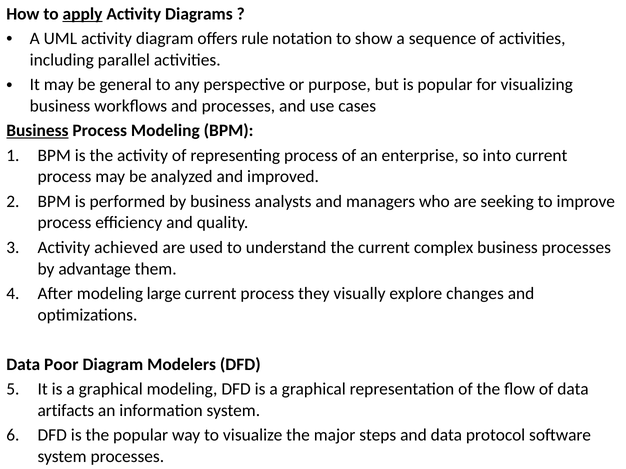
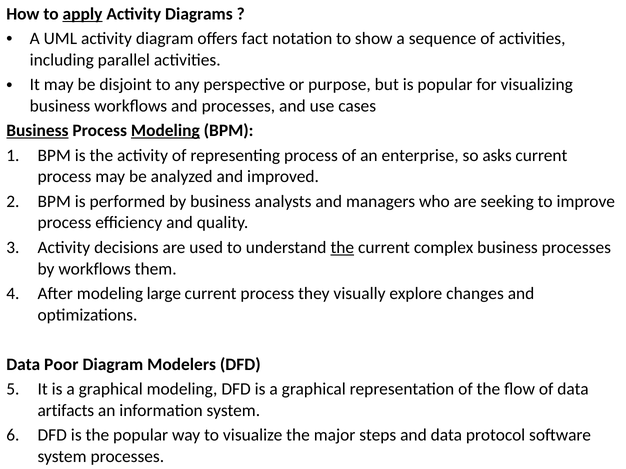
rule: rule -> fact
general: general -> disjoint
Modeling at (165, 131) underline: none -> present
into: into -> asks
achieved: achieved -> decisions
the at (342, 248) underline: none -> present
by advantage: advantage -> workflows
